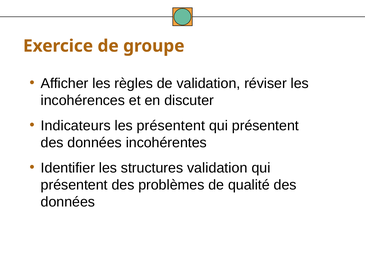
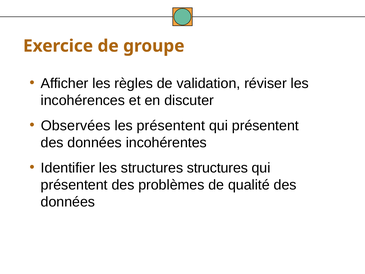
Indicateurs: Indicateurs -> Observées
structures validation: validation -> structures
